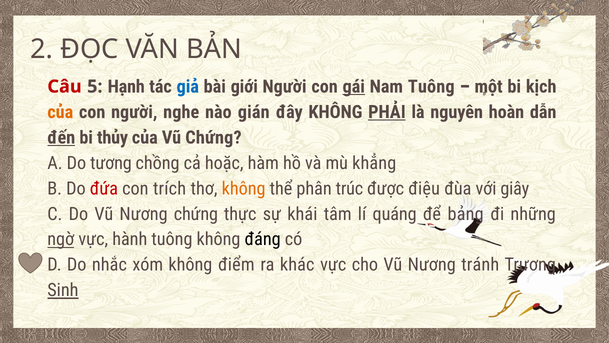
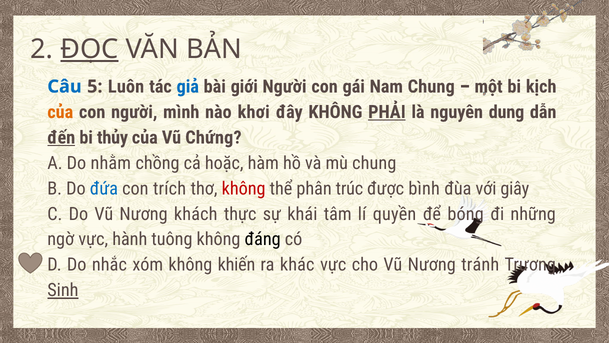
ĐỌC underline: none -> present
Câu colour: red -> blue
Hạnh: Hạnh -> Luôn
gái underline: present -> none
Nam Tuông: Tuông -> Chung
nghe: nghe -> mình
gián: gián -> khơi
hoàn: hoàn -> dung
tương: tương -> nhằm
mù khẳng: khẳng -> chung
đứa colour: red -> blue
không at (244, 188) colour: orange -> red
điệu: điệu -> bình
Nương chứng: chứng -> khách
quáng: quáng -> quyền
bảng: bảng -> bóng
ngờ underline: present -> none
điểm: điểm -> khiến
